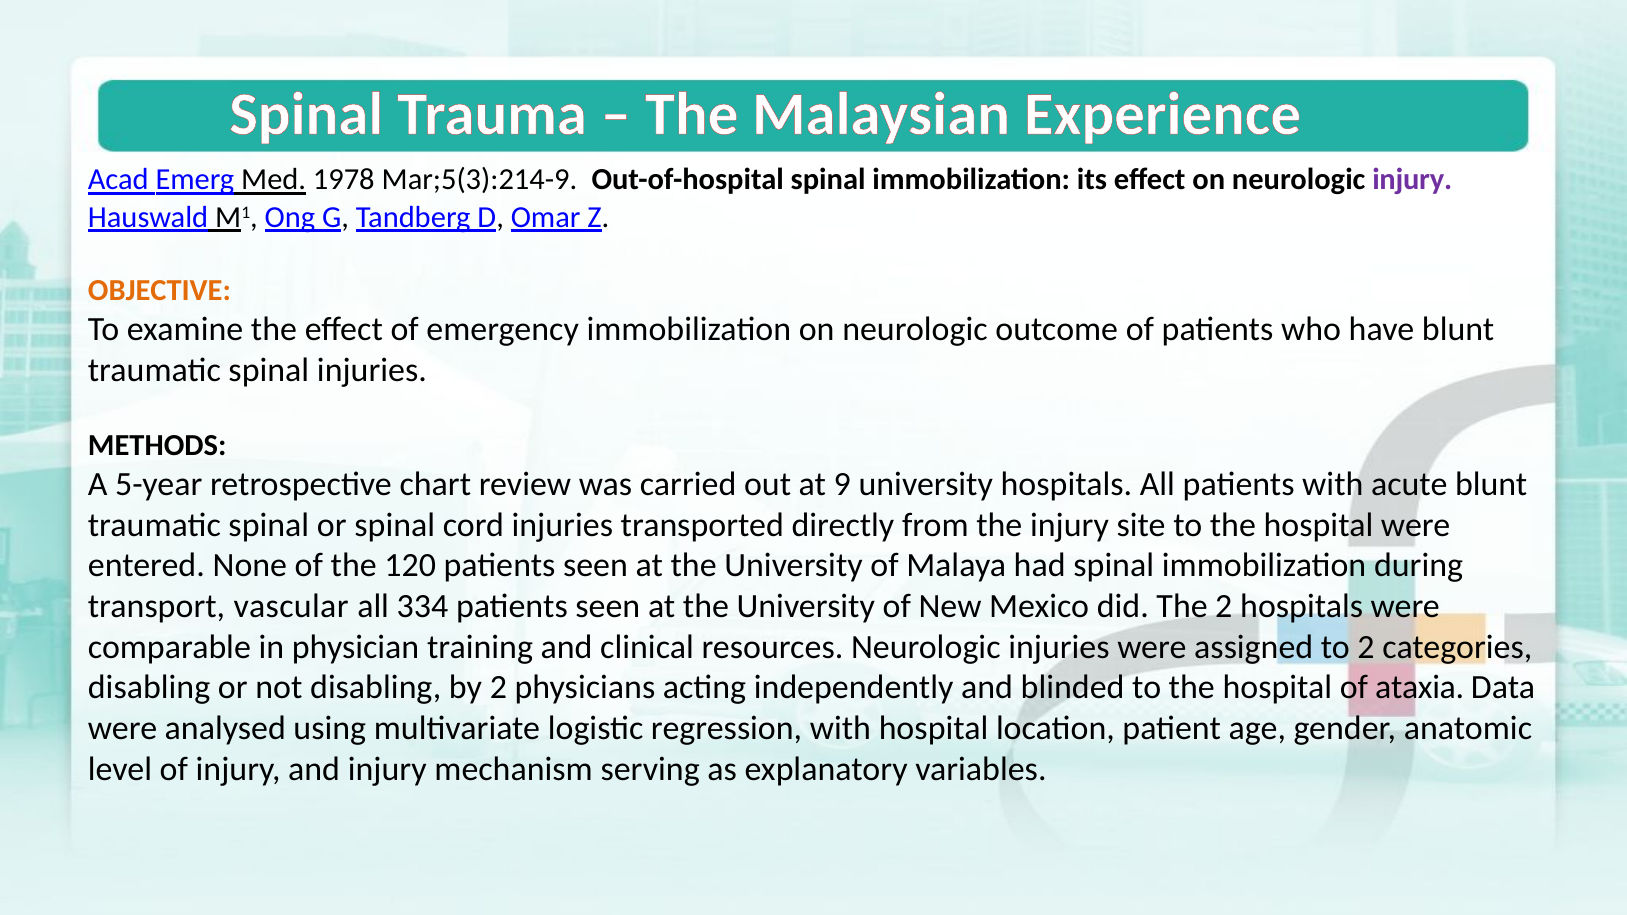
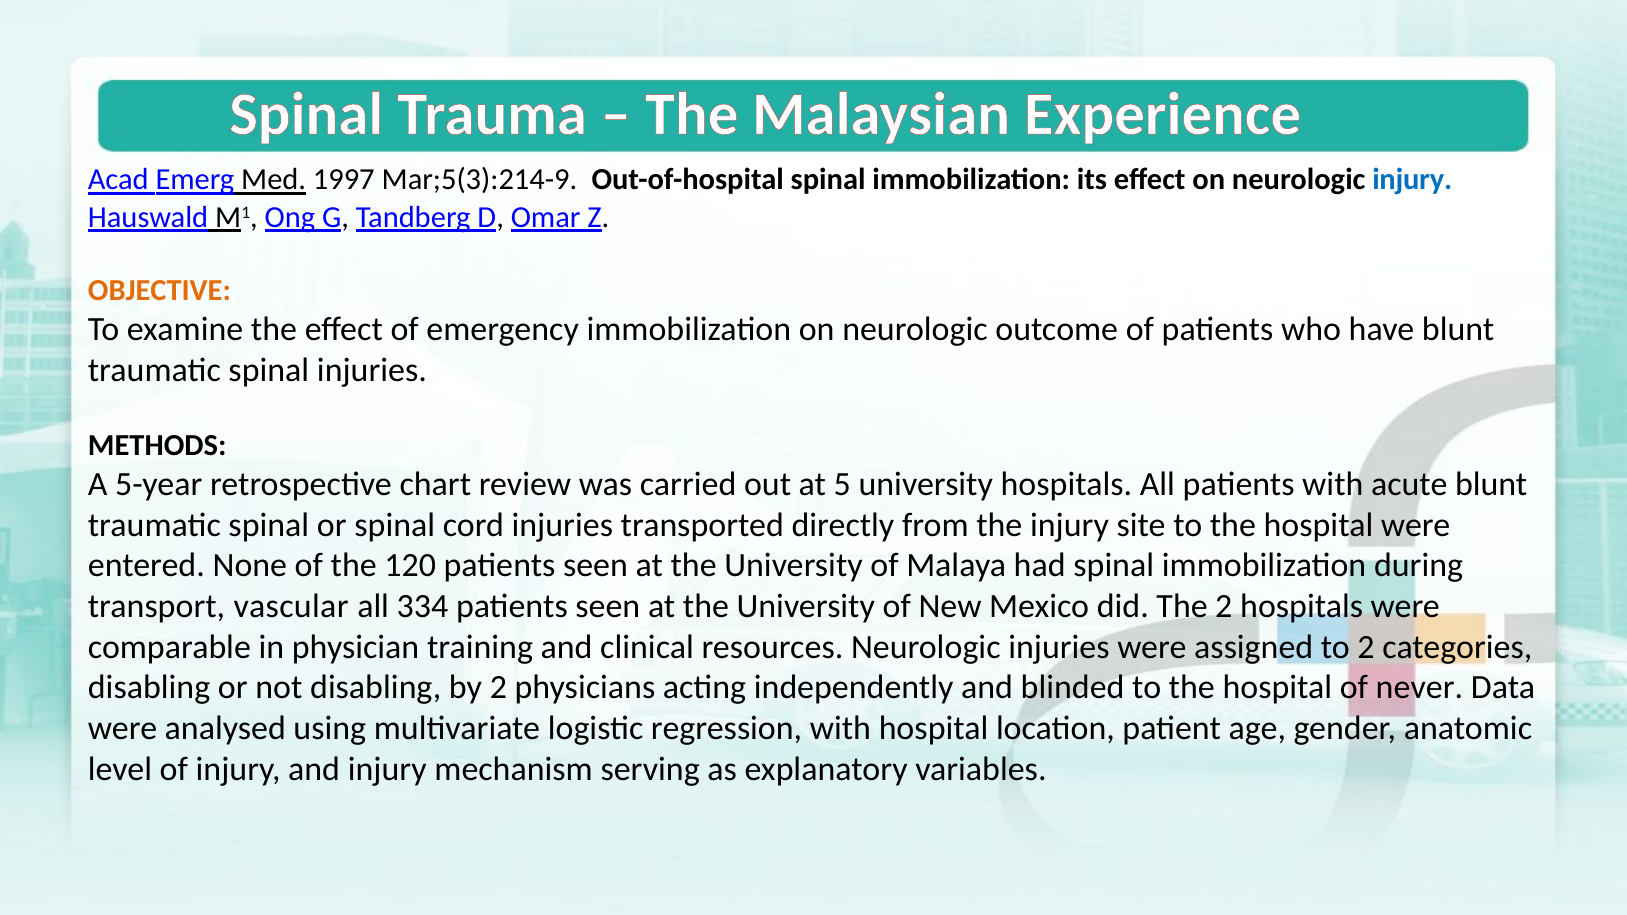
1978: 1978 -> 1997
injury at (1412, 180) colour: purple -> blue
9: 9 -> 5
ataxia: ataxia -> never
